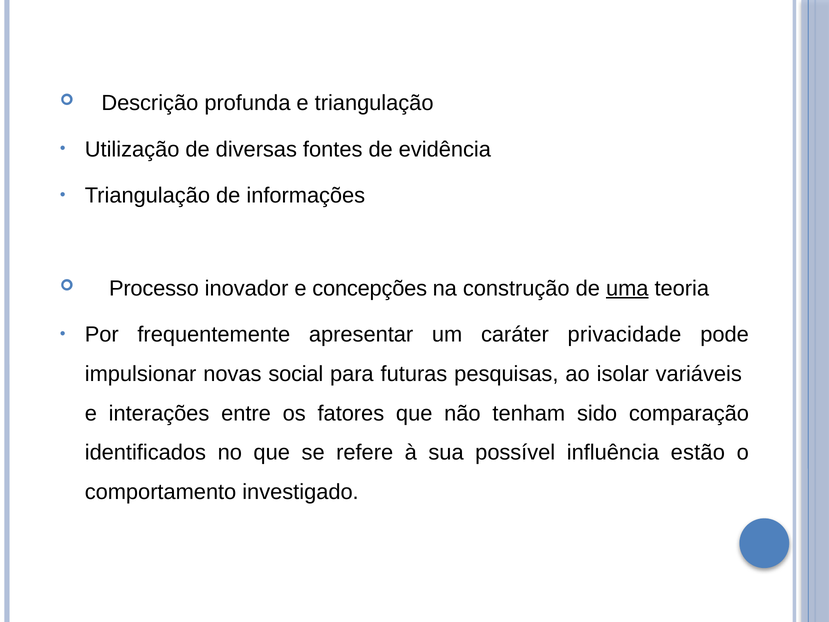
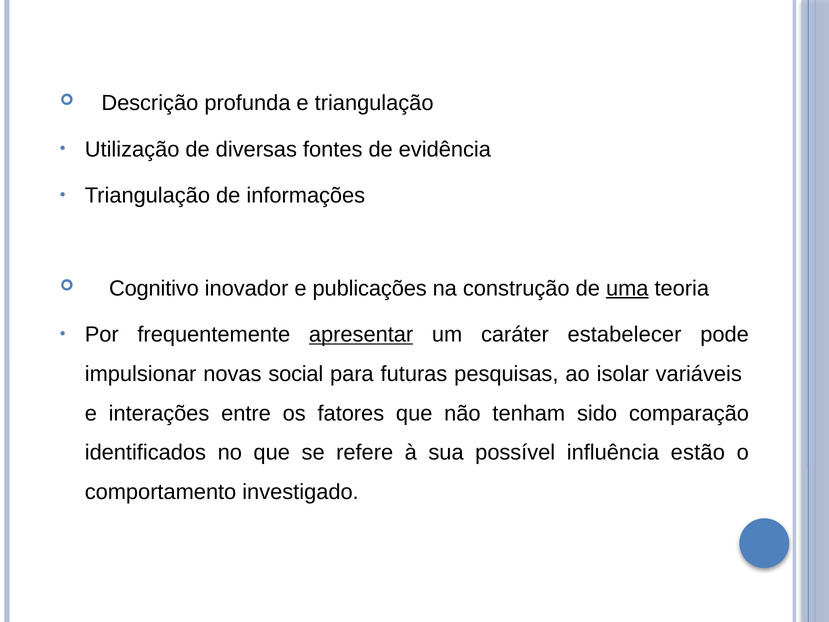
Processo: Processo -> Cognitivo
concepções: concepções -> publicações
apresentar underline: none -> present
privacidade: privacidade -> estabelecer
